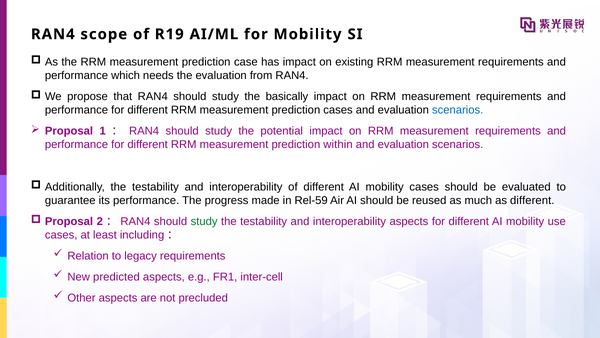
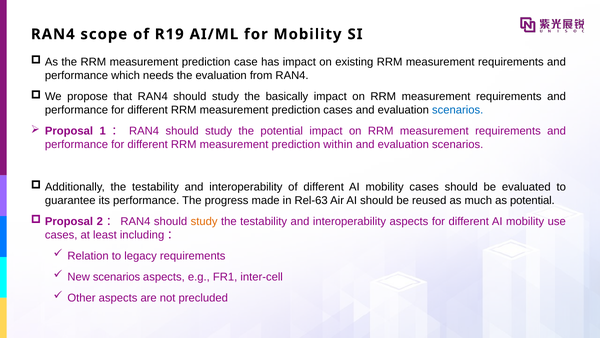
Rel-59: Rel-59 -> Rel-63
as different: different -> potential
study at (204, 221) colour: green -> orange
New predicted: predicted -> scenarios
